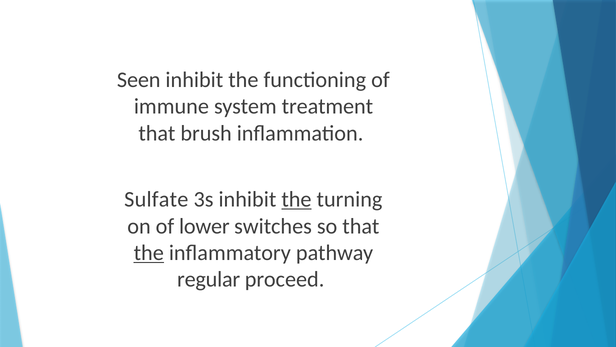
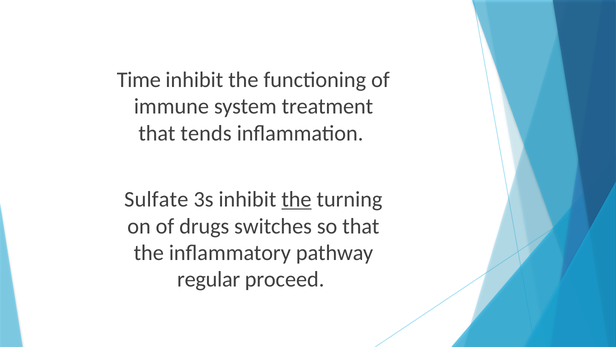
Seen: Seen -> Time
brush: brush -> tends
lower: lower -> drugs
the at (149, 253) underline: present -> none
